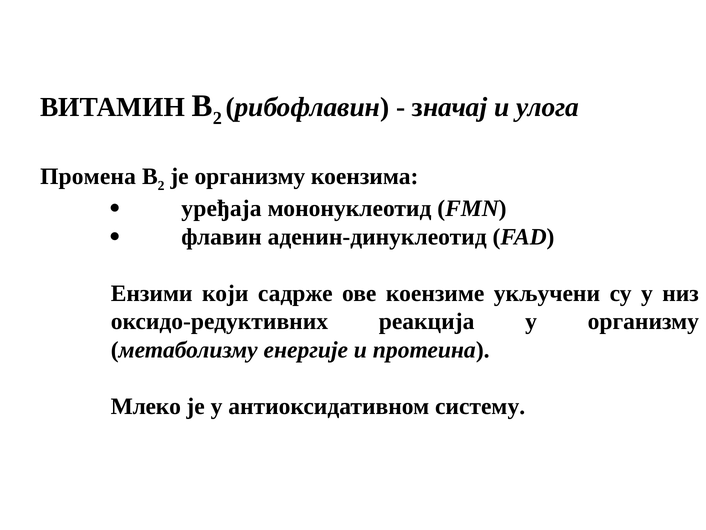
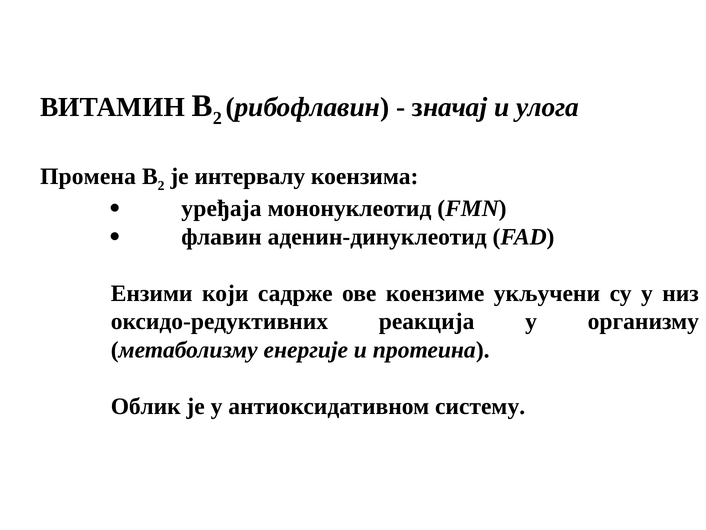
је организму: организму -> интервалу
Млеко: Млеко -> Облик
